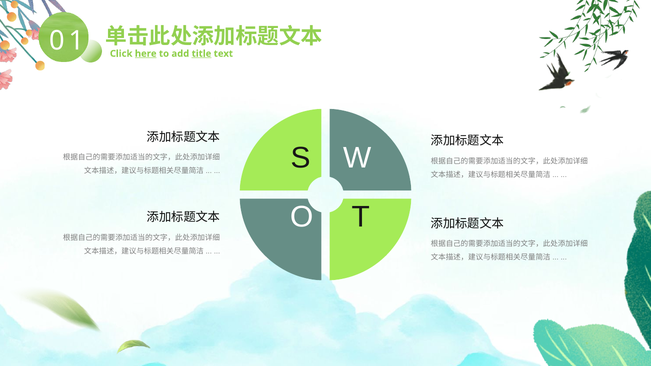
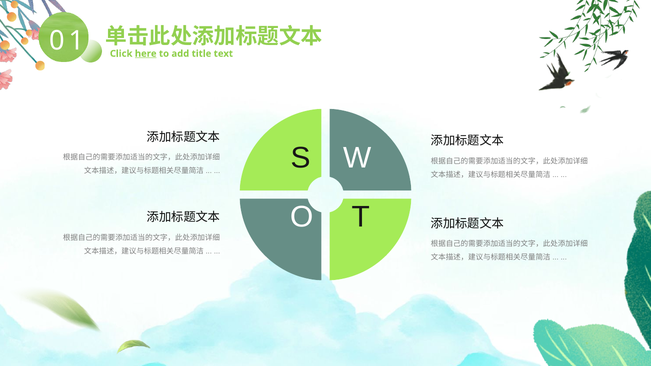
title underline: present -> none
